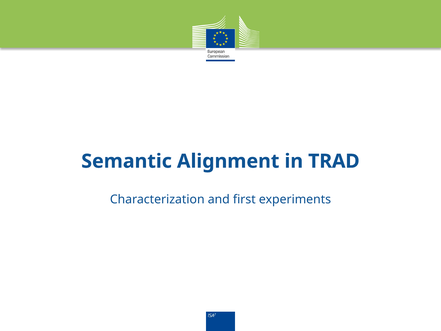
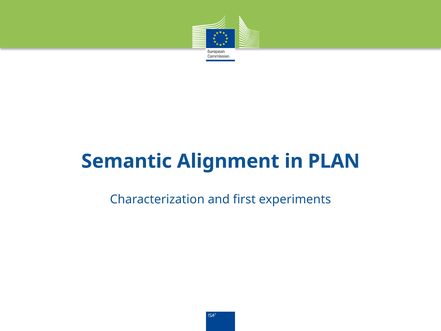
TRAD: TRAD -> PLAN
